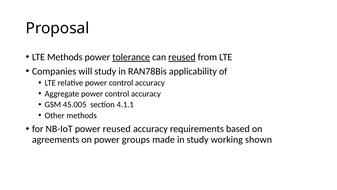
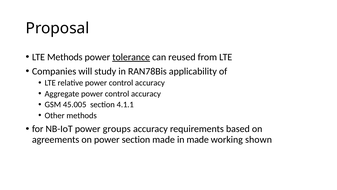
reused at (182, 57) underline: present -> none
power reused: reused -> groups
power groups: groups -> section
in study: study -> made
